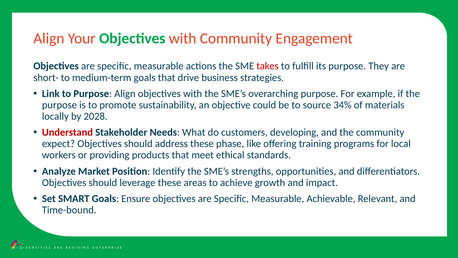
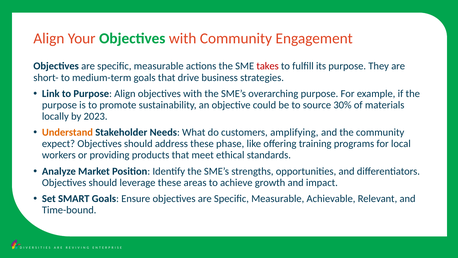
34%: 34% -> 30%
2028: 2028 -> 2023
Understand colour: red -> orange
developing: developing -> amplifying
